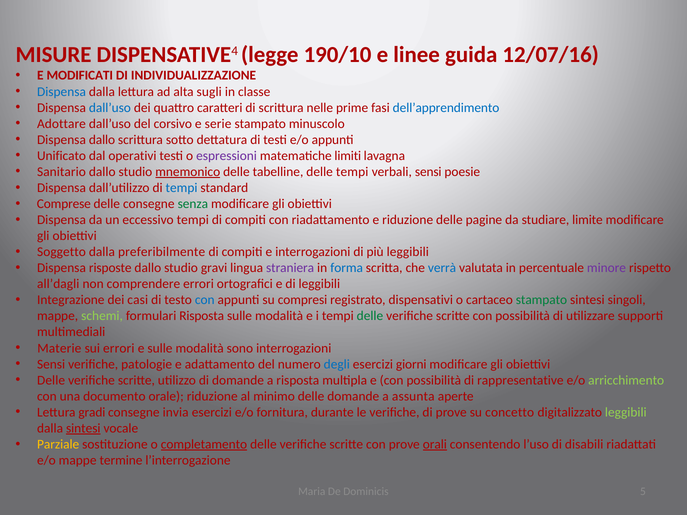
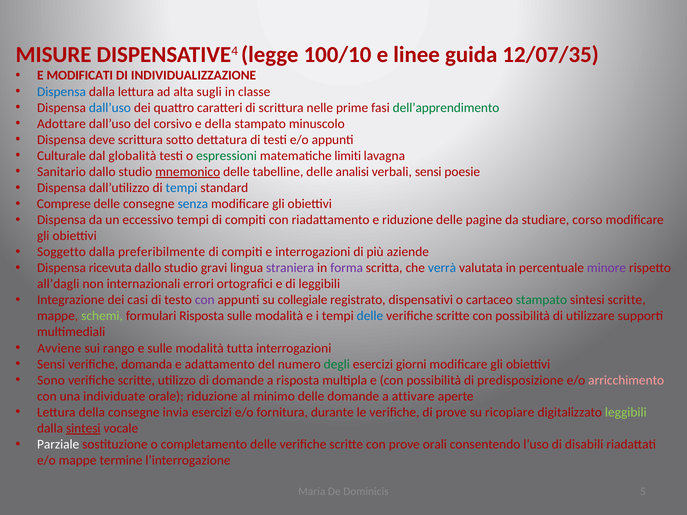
190/10: 190/10 -> 100/10
12/07/16: 12/07/16 -> 12/07/35
dell’apprendimento colour: blue -> green
e serie: serie -> della
Dispensa dallo: dallo -> deve
Unificato: Unificato -> Culturale
operativi: operativi -> globalità
espressioni colour: purple -> green
delle tempi: tempi -> analisi
senza colour: green -> blue
limite: limite -> corso
più leggibili: leggibili -> aziende
risposte: risposte -> ricevuta
forma colour: blue -> purple
comprendere: comprendere -> internazionali
con at (205, 300) colour: blue -> purple
compresi: compresi -> collegiale
sintesi singoli: singoli -> scritte
delle at (370, 316) colour: green -> blue
Materie: Materie -> Avviene
sui errori: errori -> rango
sono: sono -> tutta
patologie: patologie -> domanda
degli colour: blue -> green
Delle at (51, 380): Delle -> Sono
rappresentative: rappresentative -> predisposizione
arricchimento colour: light green -> pink
documento: documento -> individuate
assunta: assunta -> attivare
Lettura gradi: gradi -> della
concetto: concetto -> ricopiare
Parziale colour: yellow -> white
completamento underline: present -> none
orali underline: present -> none
